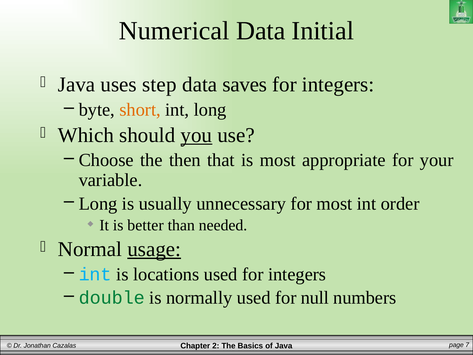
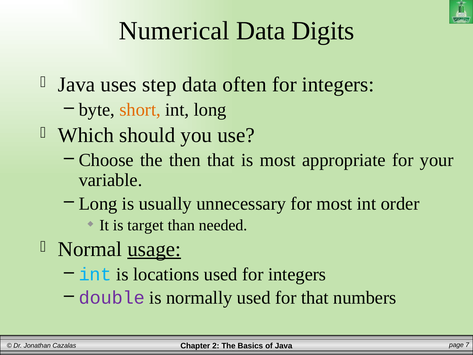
Initial: Initial -> Digits
saves: saves -> often
you underline: present -> none
better: better -> target
double colour: green -> purple
for null: null -> that
